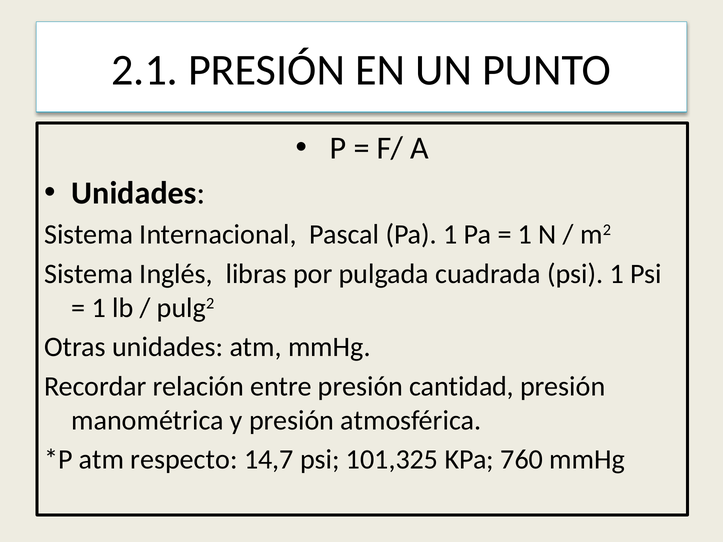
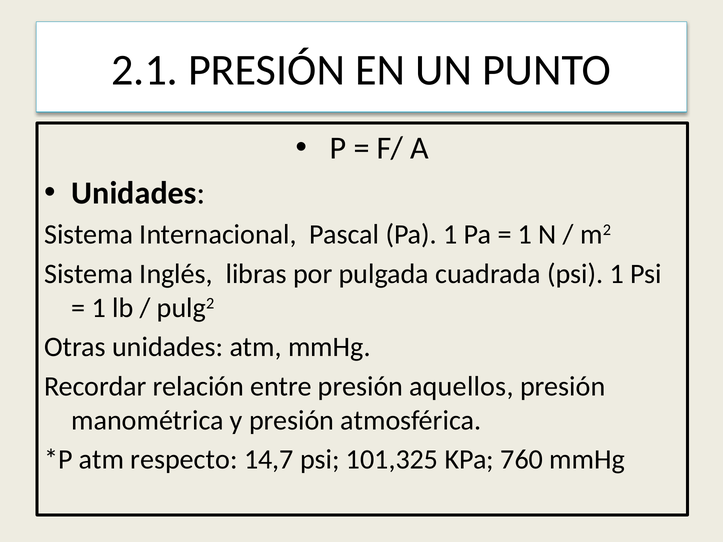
cantidad: cantidad -> aquellos
